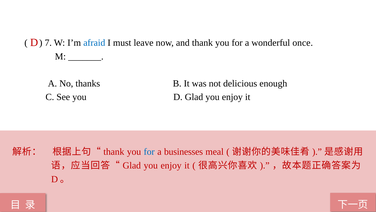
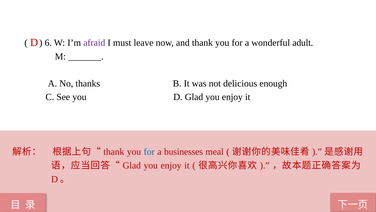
7: 7 -> 6
afraid colour: blue -> purple
once: once -> adult
